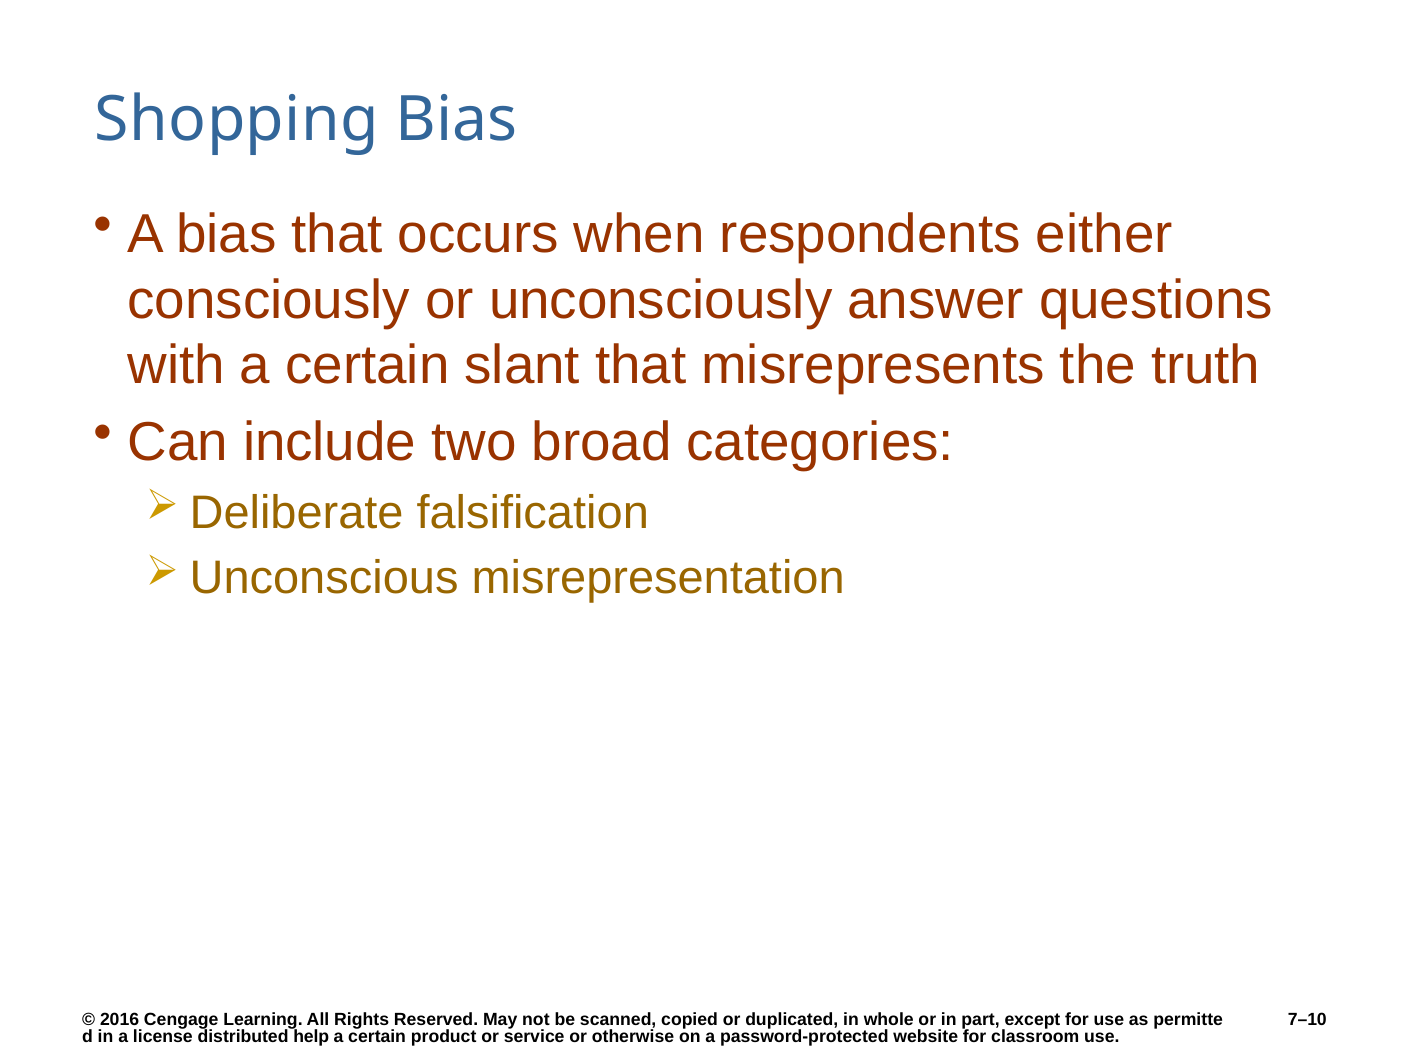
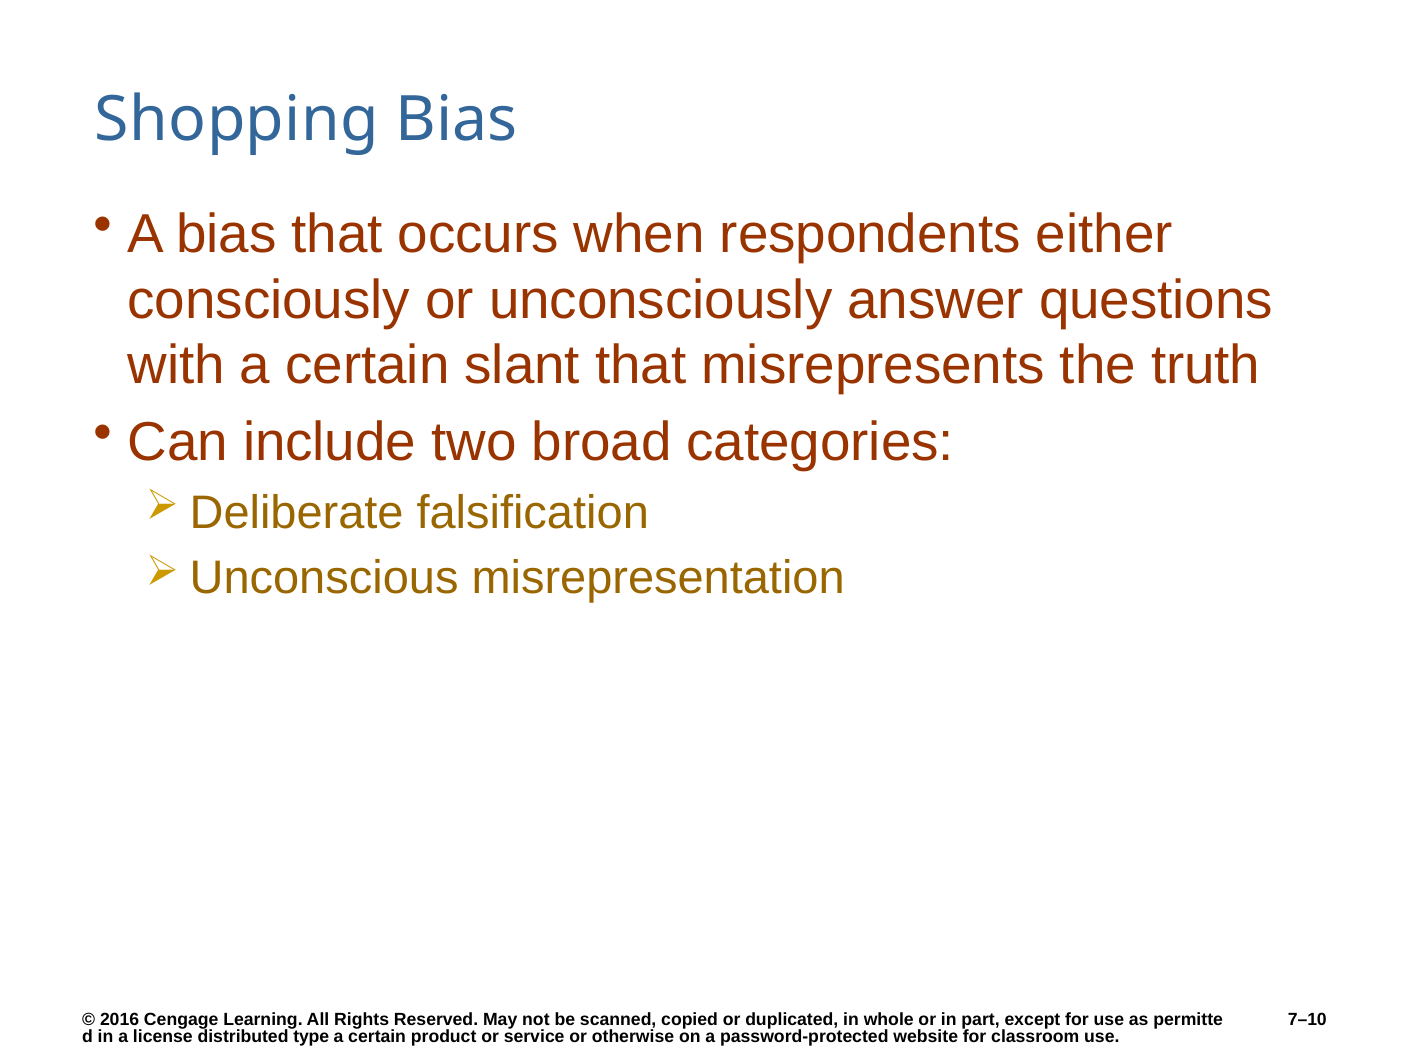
help: help -> type
